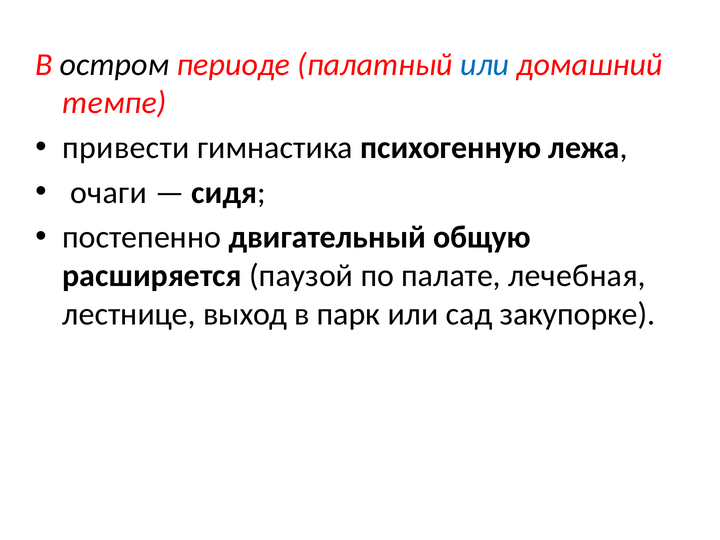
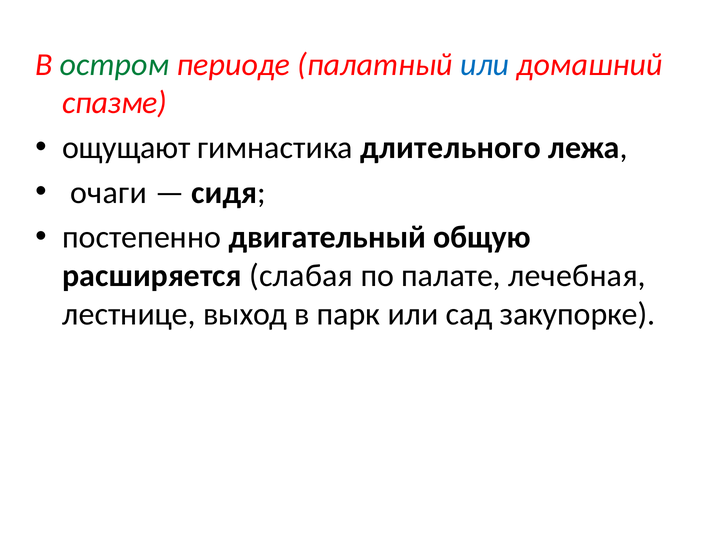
остром colour: black -> green
темпе: темпе -> спазме
привести: привести -> ощущают
психогенную: психогенную -> длительного
паузой: паузой -> слабая
